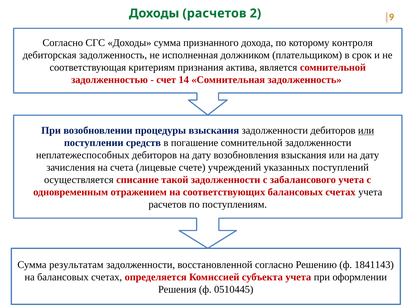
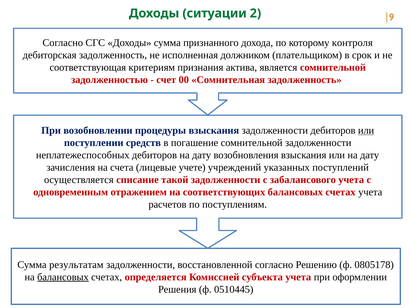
Доходы расчетов: расчетов -> ситуации
14: 14 -> 00
счете: счете -> учете
1841143: 1841143 -> 0805178
балансовых at (63, 277) underline: none -> present
